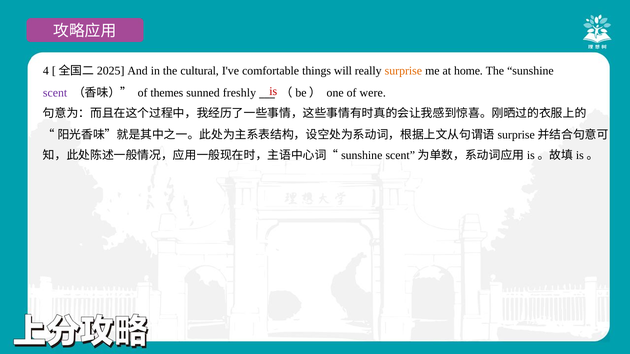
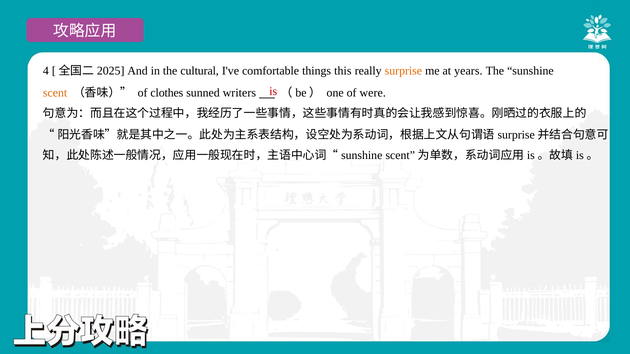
will: will -> this
home: home -> years
scent colour: purple -> orange
themes: themes -> clothes
freshly: freshly -> writers
